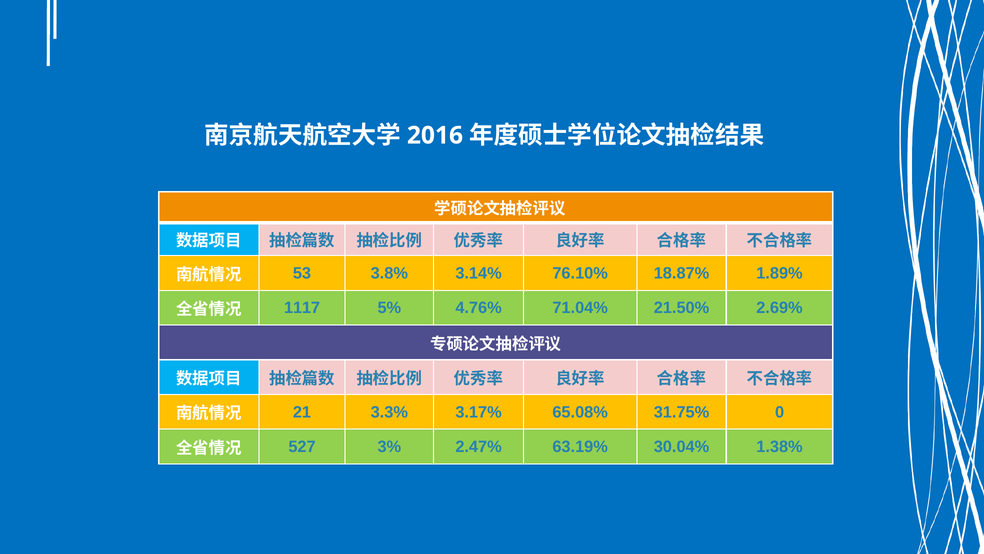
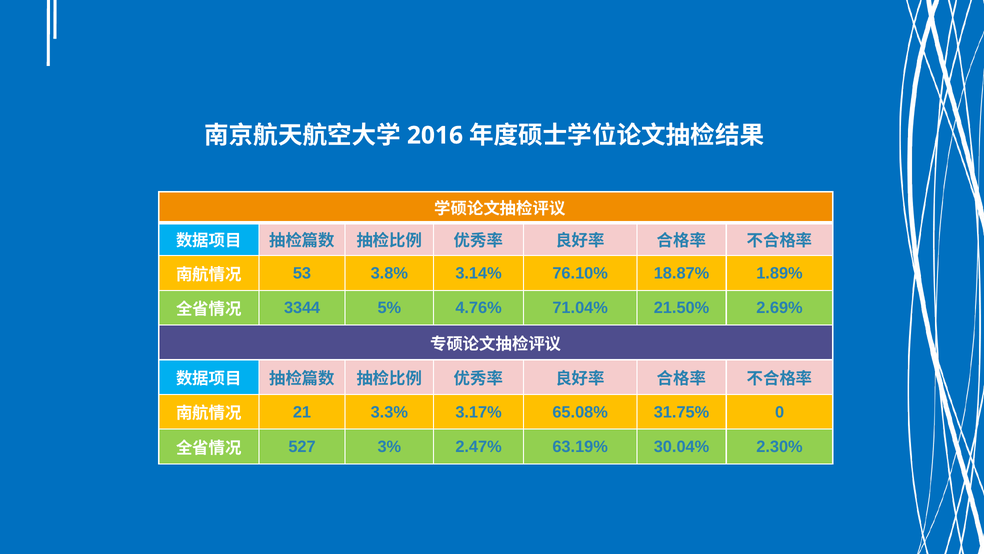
1117: 1117 -> 3344
1.38%: 1.38% -> 2.30%
